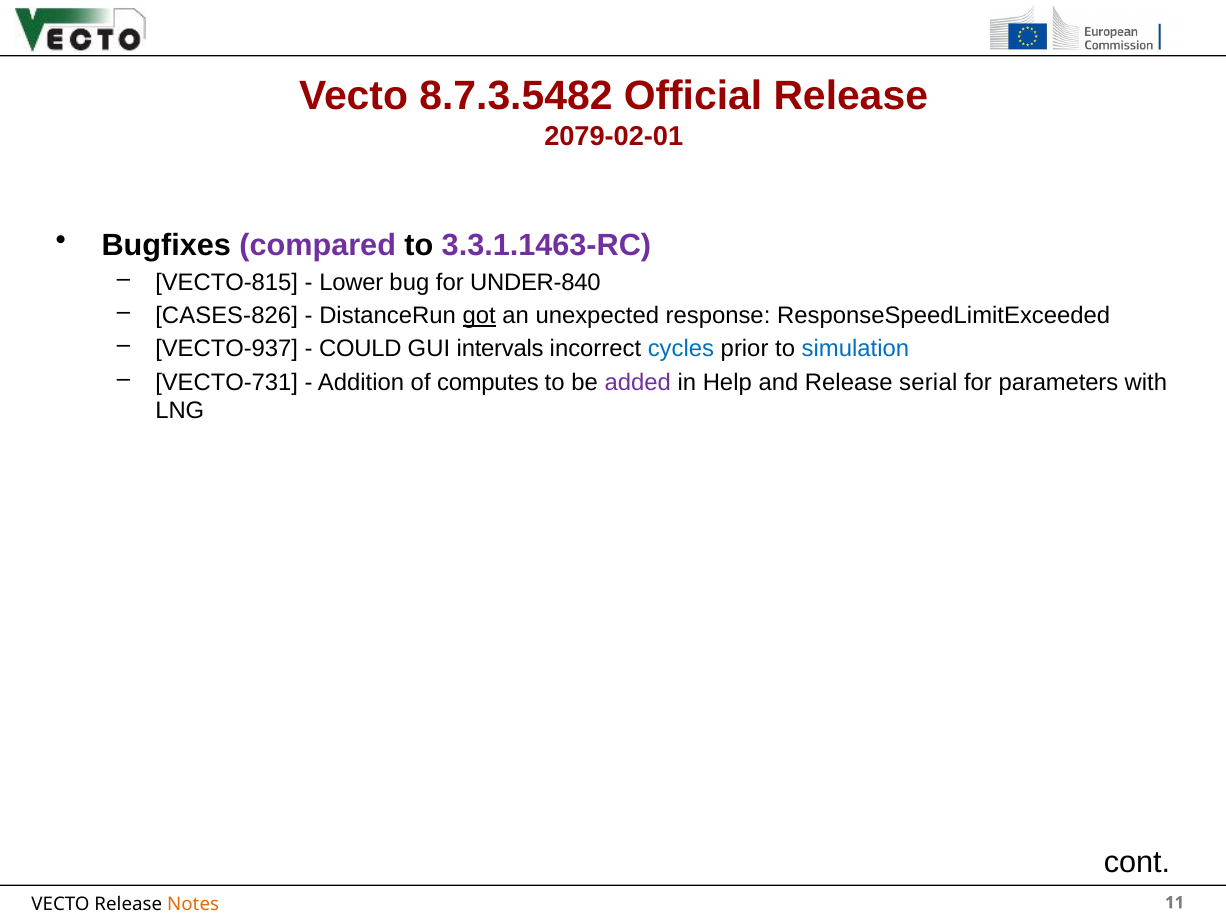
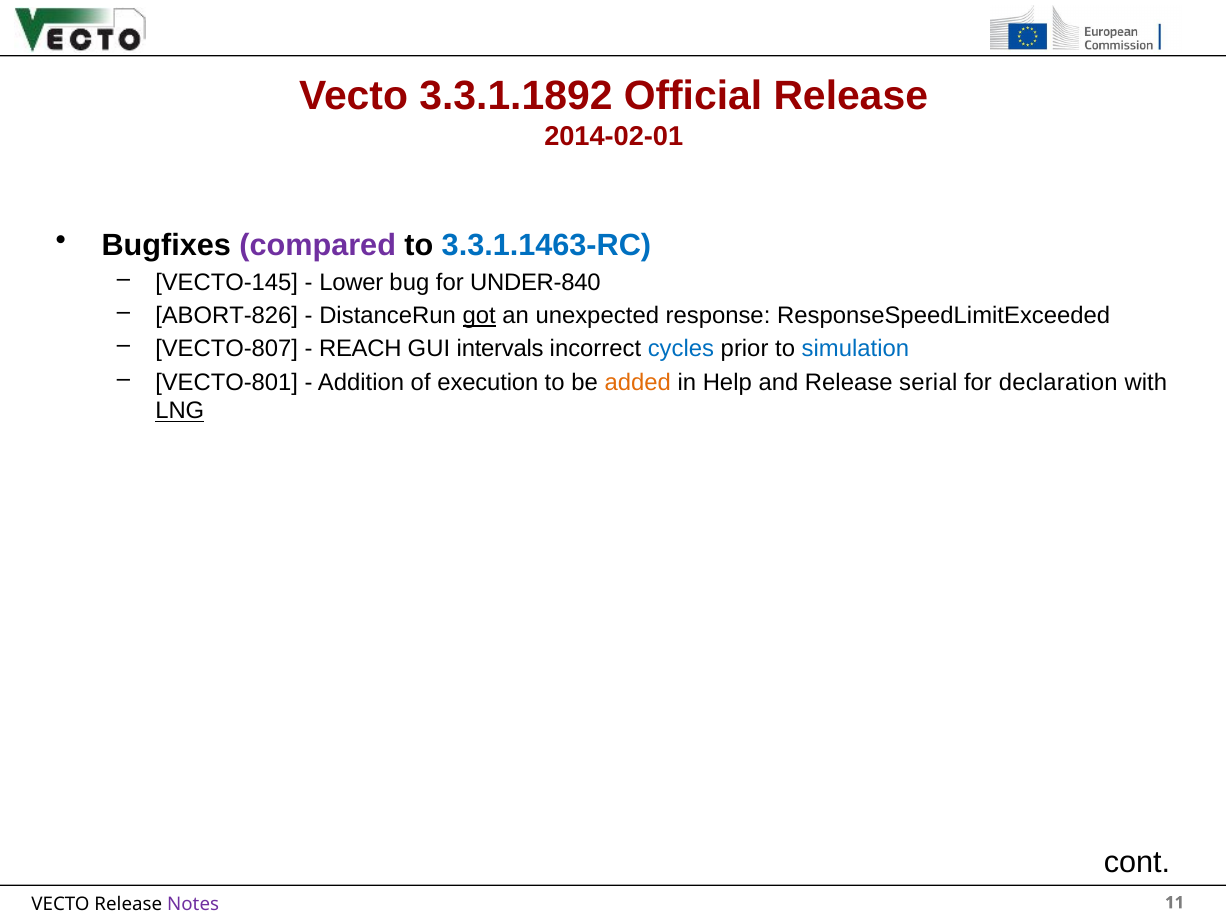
8.7.3.5482: 8.7.3.5482 -> 3.3.1.1892
2079-02-01: 2079-02-01 -> 2014-02-01
3.3.1.1463-RC colour: purple -> blue
VECTO-815: VECTO-815 -> VECTO-145
CASES-826: CASES-826 -> ABORT-826
VECTO-937: VECTO-937 -> VECTO-807
COULD: COULD -> REACH
VECTO-731: VECTO-731 -> VECTO-801
computes: computes -> execution
added colour: purple -> orange
parameters: parameters -> declaration
LNG underline: none -> present
Notes colour: orange -> purple
